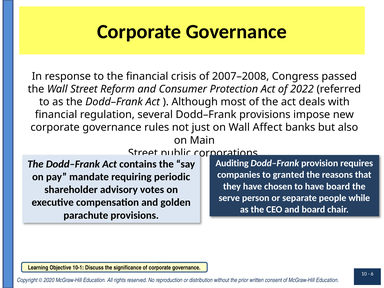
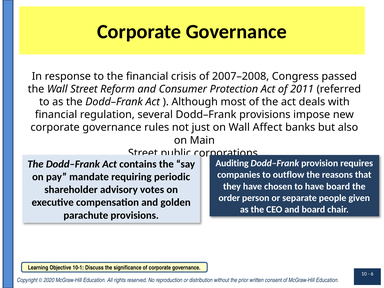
2022: 2022 -> 2011
granted: granted -> outflow
serve: serve -> order
while: while -> given
